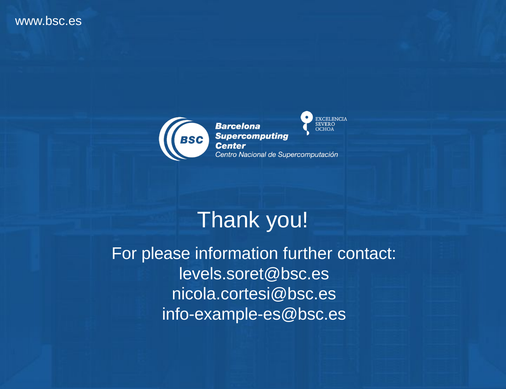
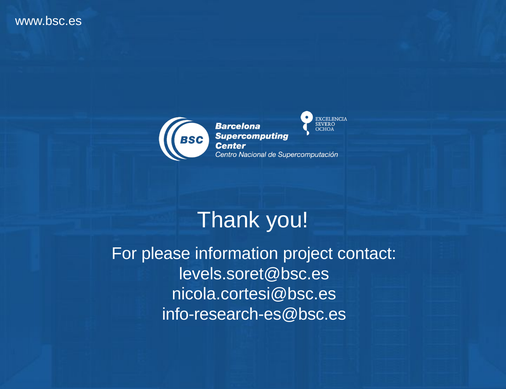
further: further -> project
info-example-es@bsc.es: info-example-es@bsc.es -> info-research-es@bsc.es
